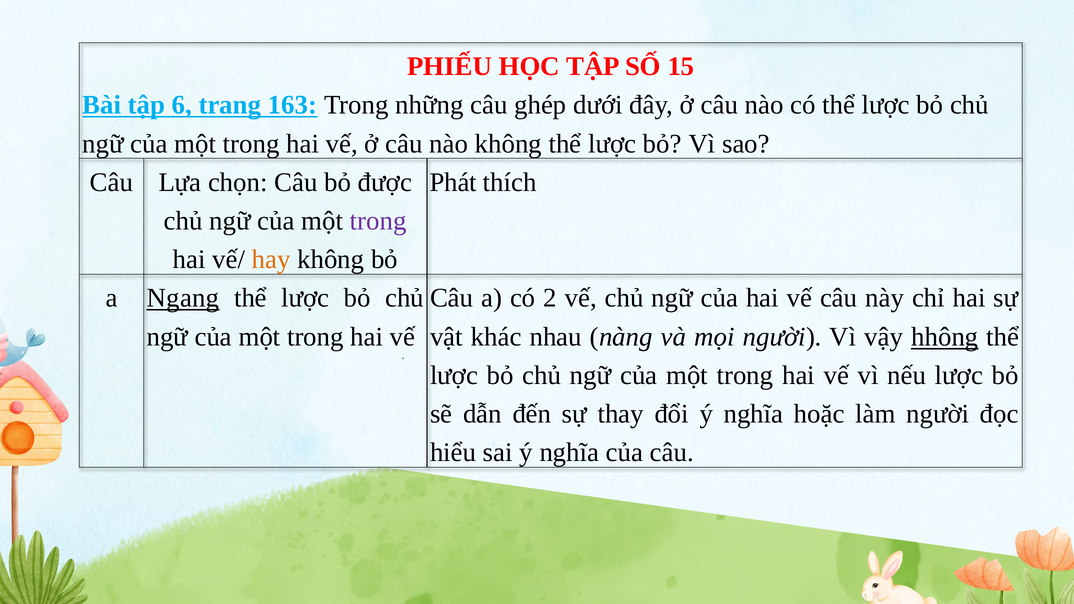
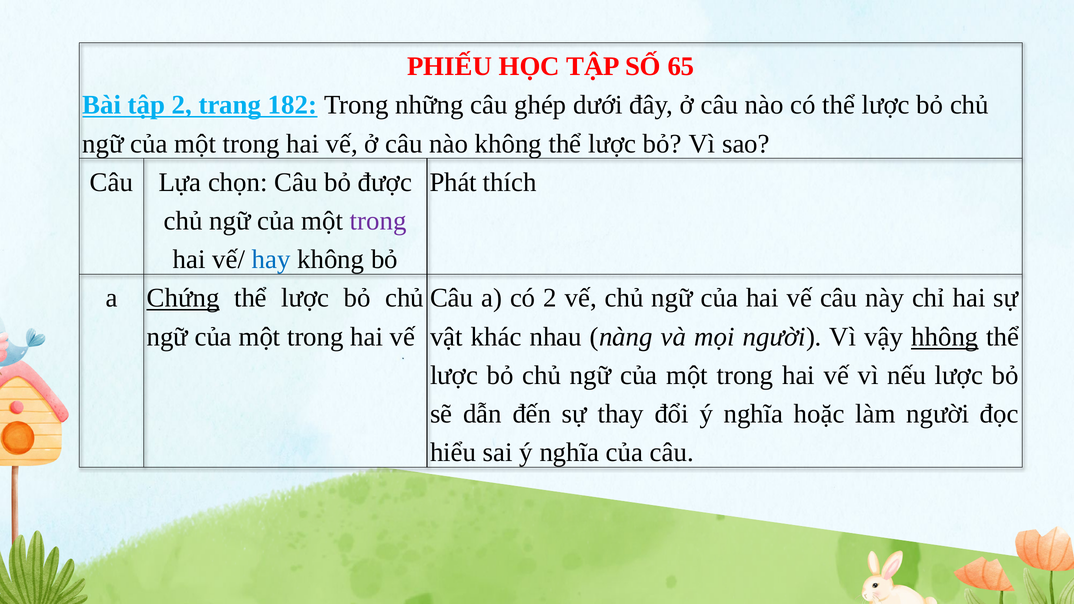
15: 15 -> 65
tập 6: 6 -> 2
163: 163 -> 182
hay colour: orange -> blue
Ngang: Ngang -> Chứng
